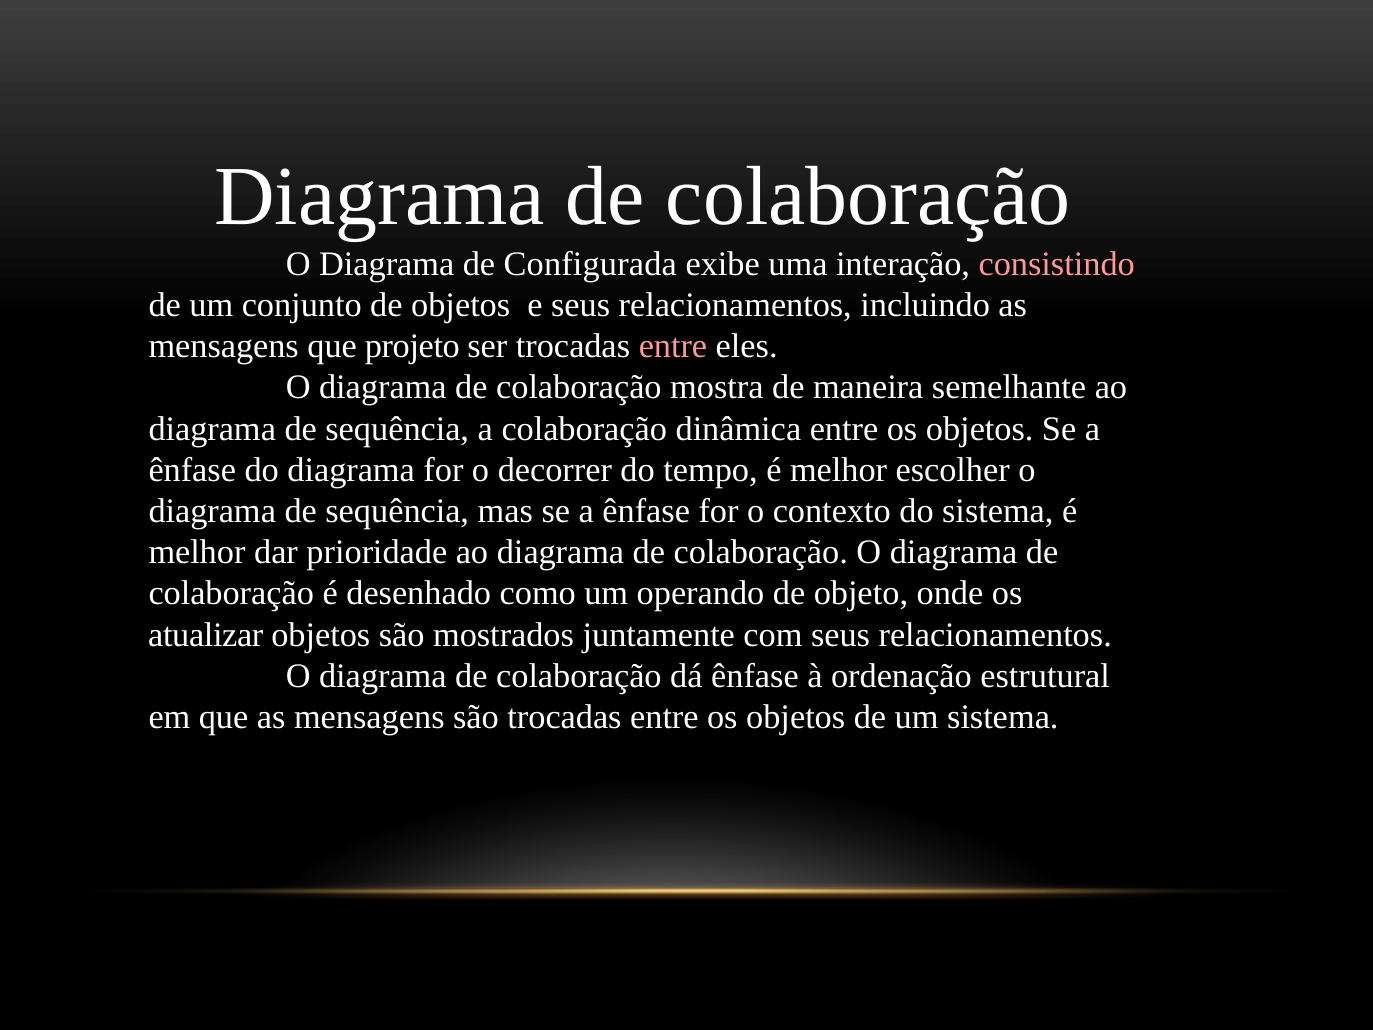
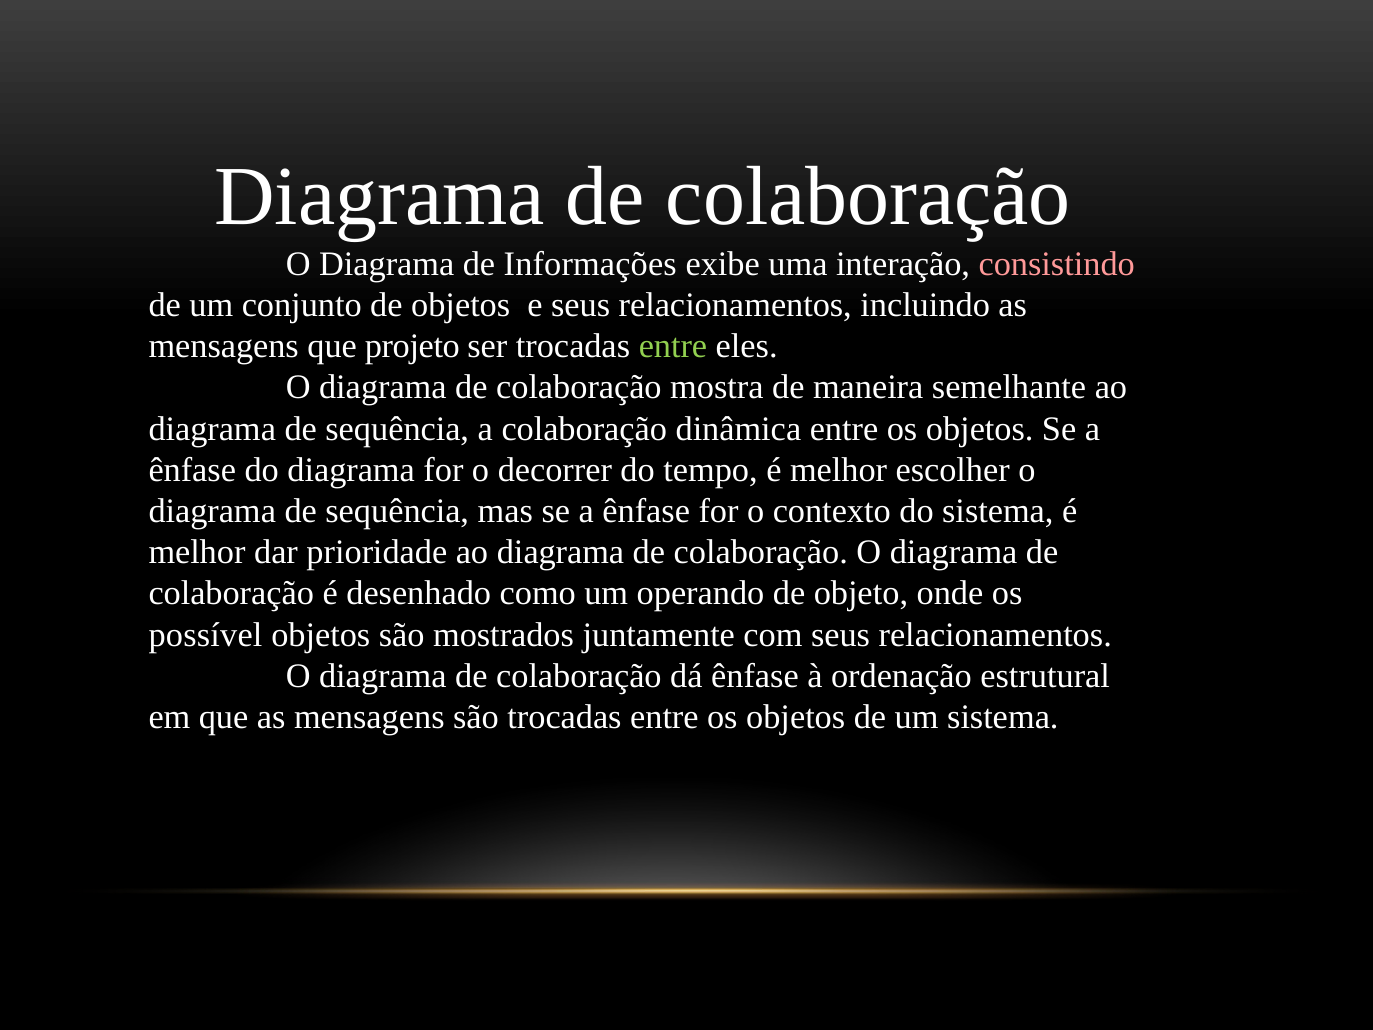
Configurada: Configurada -> Informações
entre at (673, 346) colour: pink -> light green
atualizar: atualizar -> possível
